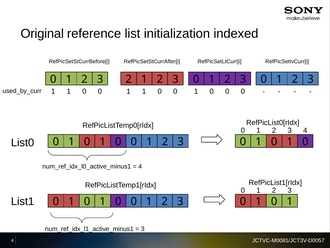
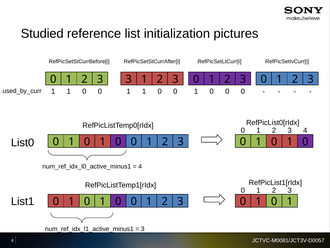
Original: Original -> Studied
indexed: indexed -> pictures
0 2: 2 -> 3
